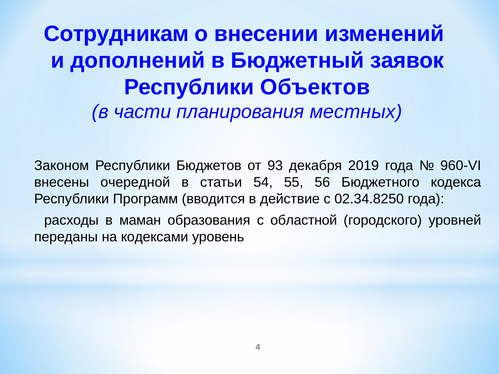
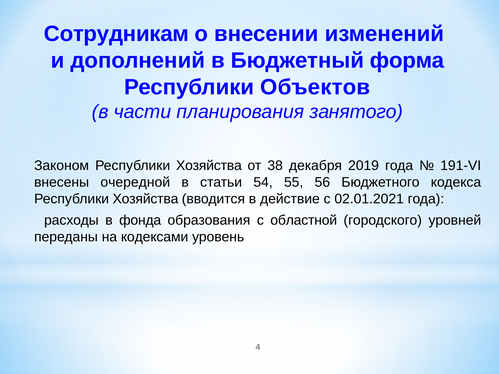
заявок: заявок -> форма
местных: местных -> занятого
Законом Республики Бюджетов: Бюджетов -> Хозяйства
93: 93 -> 38
960-VI: 960-VI -> 191-VI
Программ at (145, 199): Программ -> Хозяйства
02.34.8250: 02.34.8250 -> 02.01.2021
маман: маман -> фонда
